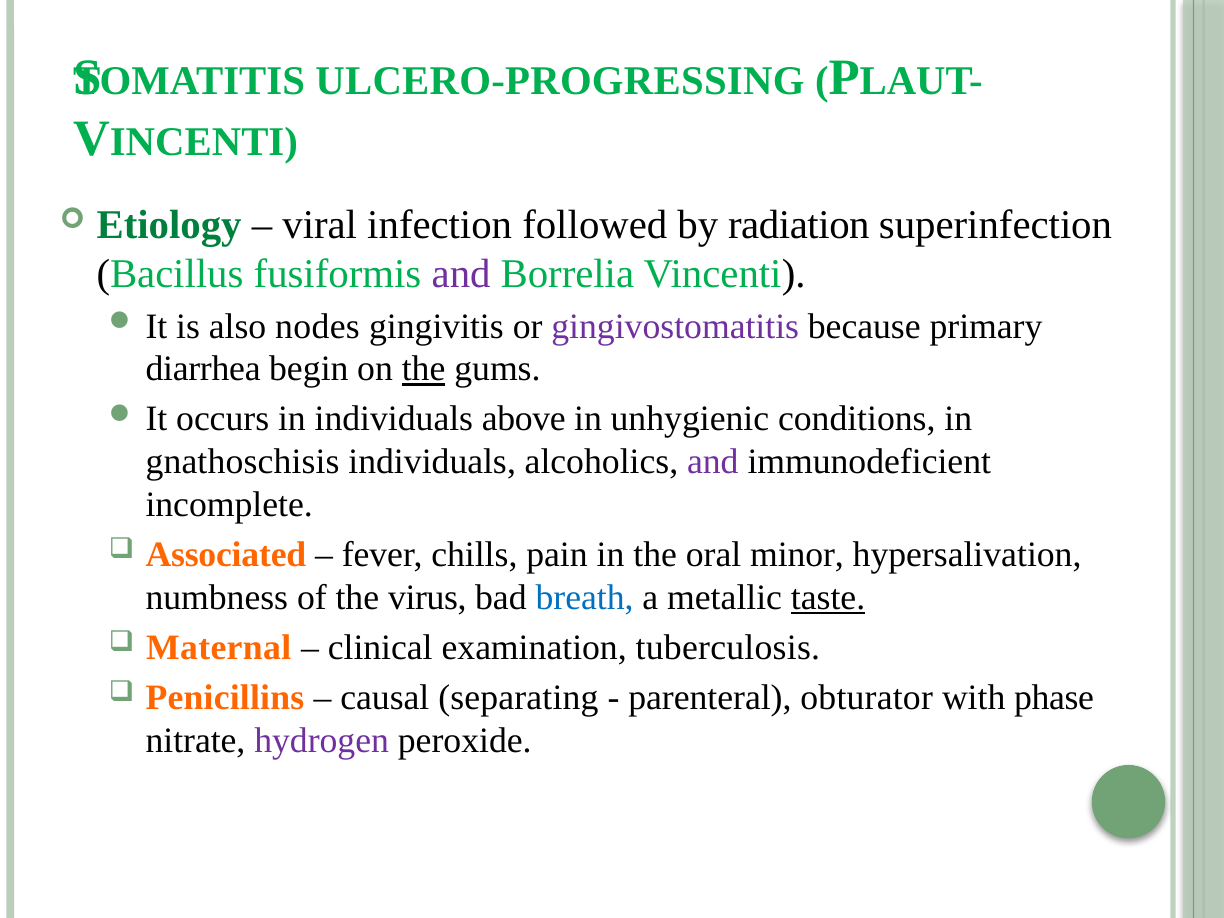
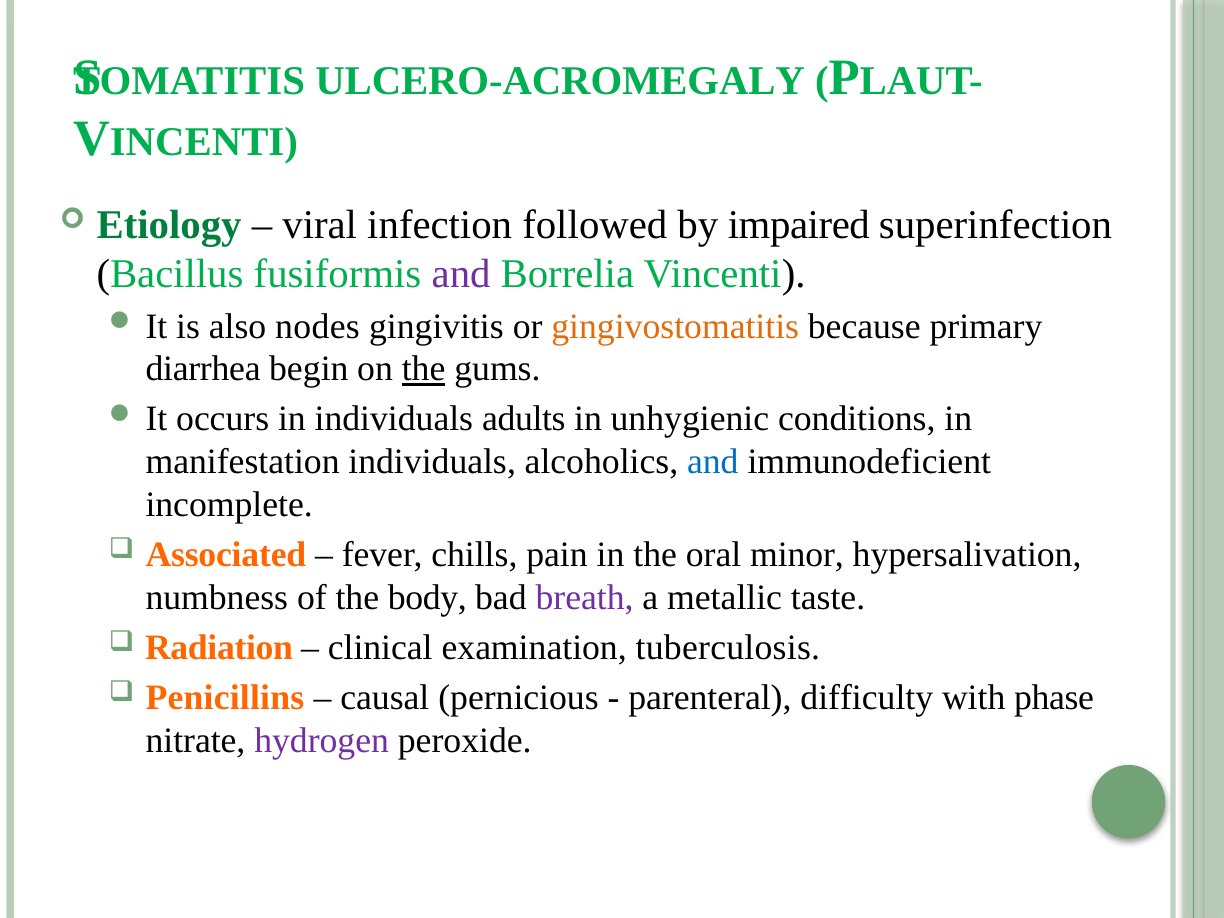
ULCERO-PROGRESSING: ULCERO-PROGRESSING -> ULCERO-ACROMEGALY
radiation: radiation -> impaired
gingivostomatitis colour: purple -> orange
above: above -> adults
gnathoschisis: gnathoschisis -> manifestation
and at (713, 462) colour: purple -> blue
virus: virus -> body
breath colour: blue -> purple
taste underline: present -> none
Maternal: Maternal -> Radiation
separating: separating -> pernicious
obturator: obturator -> difficulty
